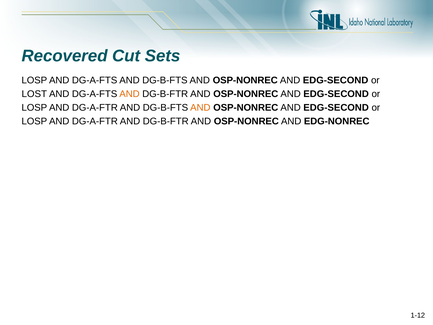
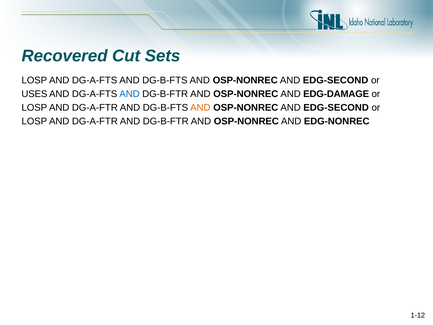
LOST: LOST -> USES
AND at (130, 94) colour: orange -> blue
EDG-SECOND at (336, 94): EDG-SECOND -> EDG-DAMAGE
